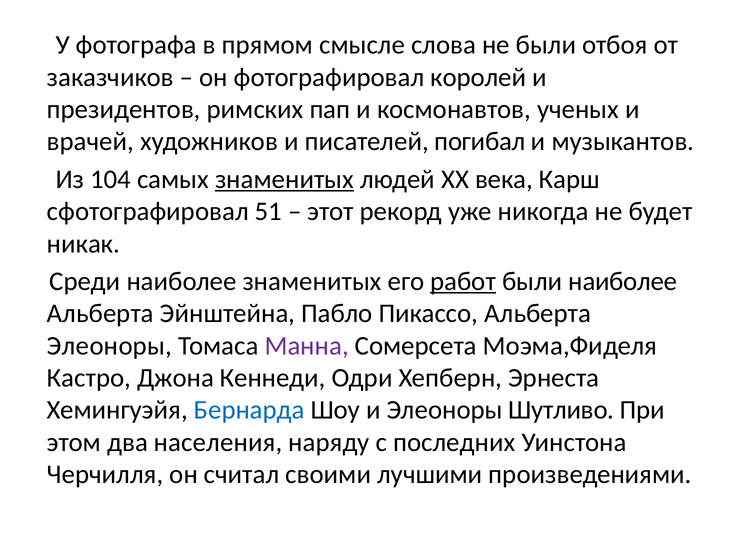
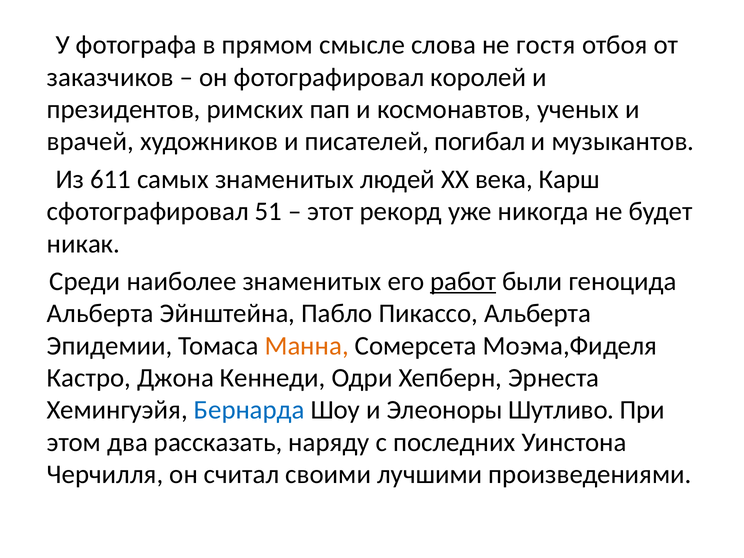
не были: были -> гостя
104: 104 -> 611
знаменитых at (285, 179) underline: present -> none
были наиболее: наиболее -> геноцида
Элеоноры at (110, 346): Элеоноры -> Эпидемии
Манна colour: purple -> orange
населения: населения -> рассказать
